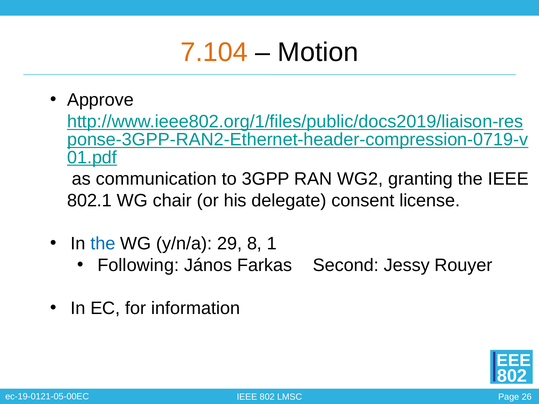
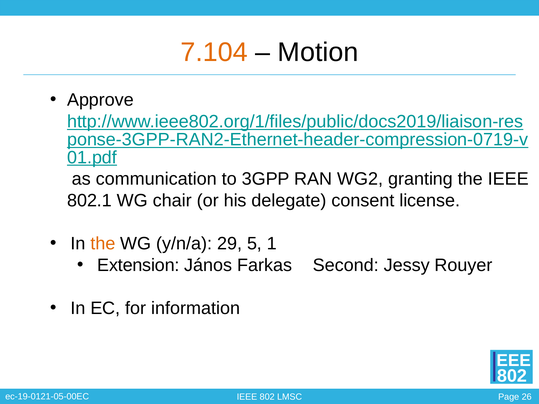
the at (103, 244) colour: blue -> orange
8: 8 -> 5
Following: Following -> Extension
